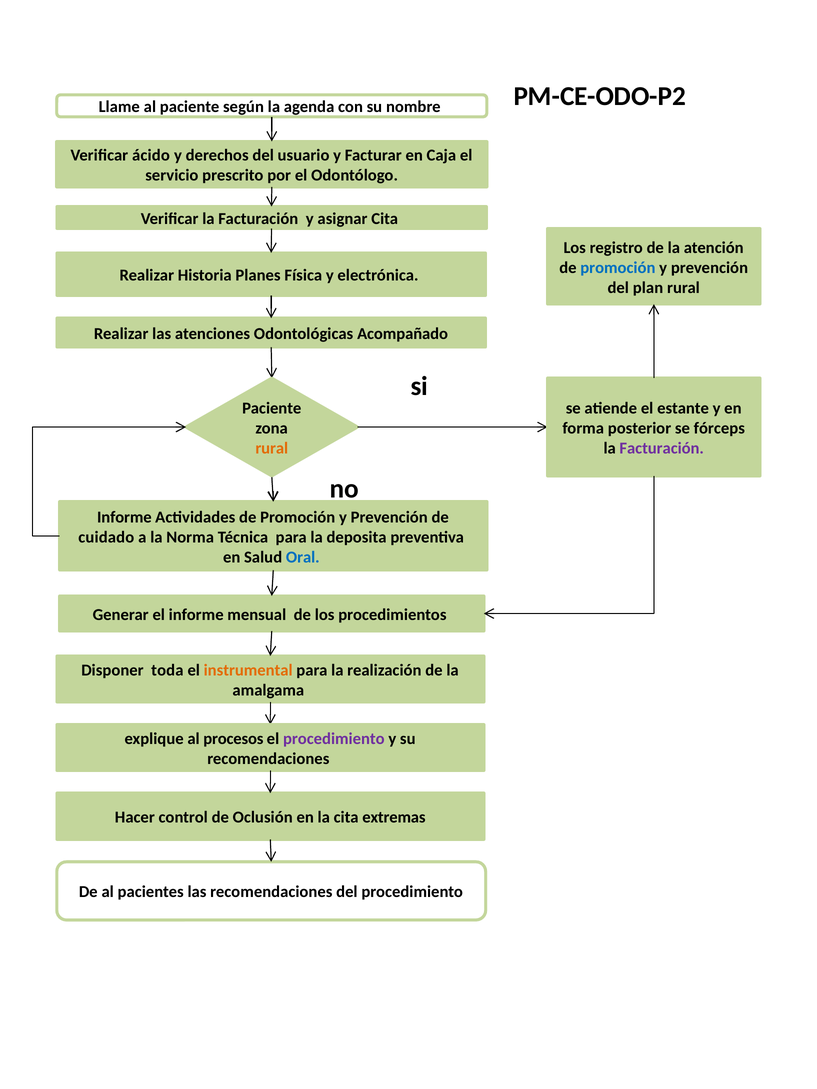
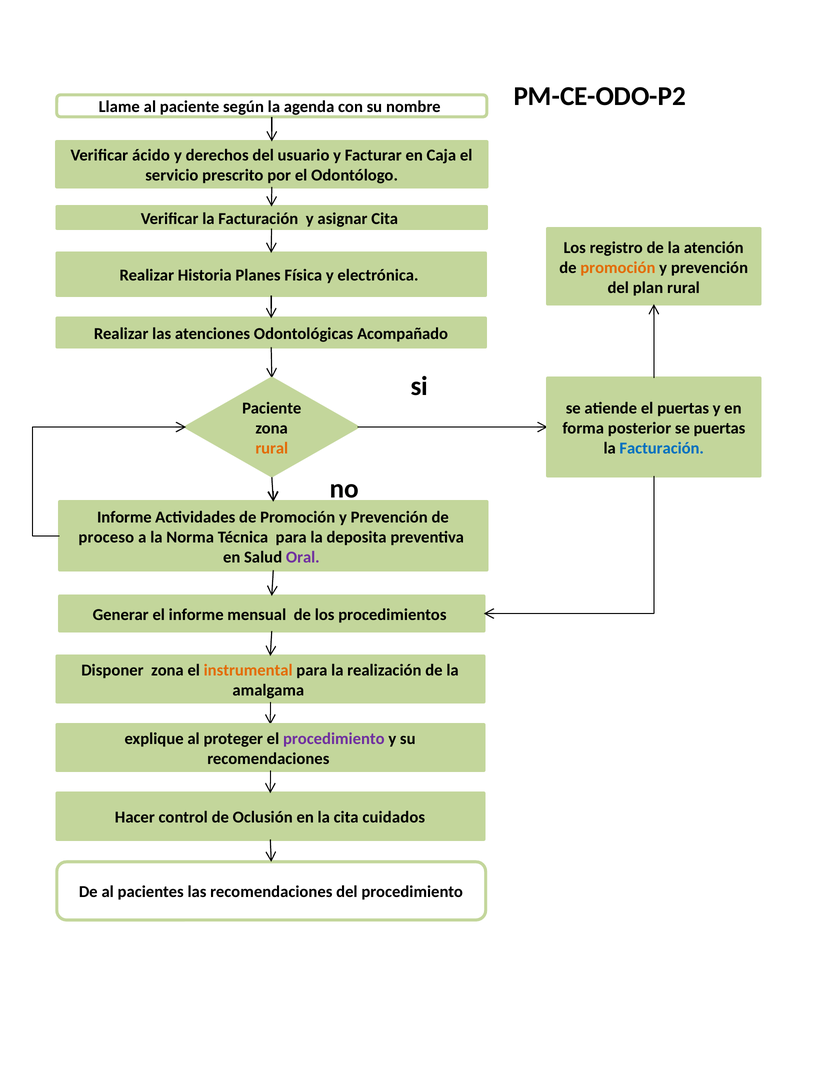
promoción at (618, 268) colour: blue -> orange
el estante: estante -> puertas
se fórceps: fórceps -> puertas
Facturación at (662, 448) colour: purple -> blue
cuidado: cuidado -> proceso
Oral colour: blue -> purple
Disponer toda: toda -> zona
procesos: procesos -> proteger
extremas: extremas -> cuidados
